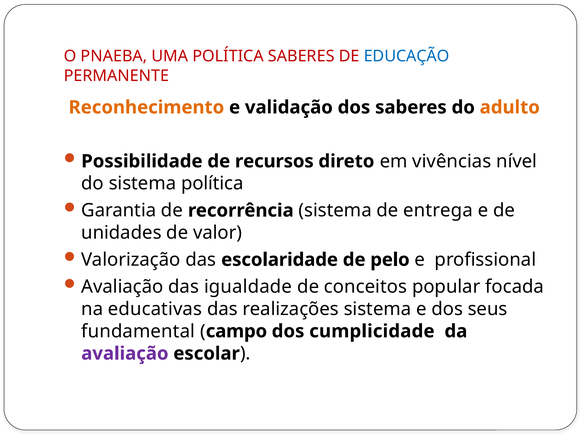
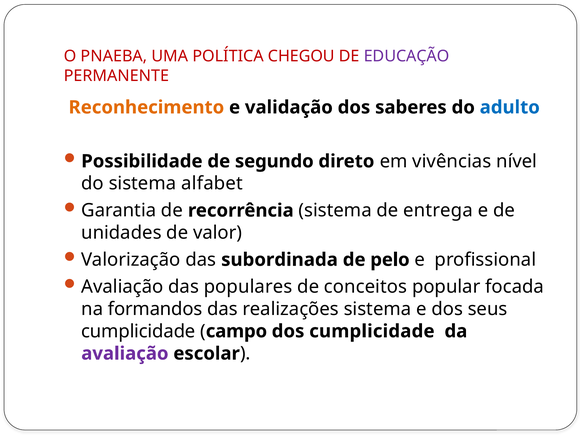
POLÍTICA SABERES: SABERES -> CHEGOU
EDUCAÇÃO colour: blue -> purple
adulto colour: orange -> blue
recursos: recursos -> segundo
sistema política: política -> alfabet
escolaridade: escolaridade -> subordinada
igualdade: igualdade -> populares
educativas: educativas -> formandos
fundamental at (138, 331): fundamental -> cumplicidade
